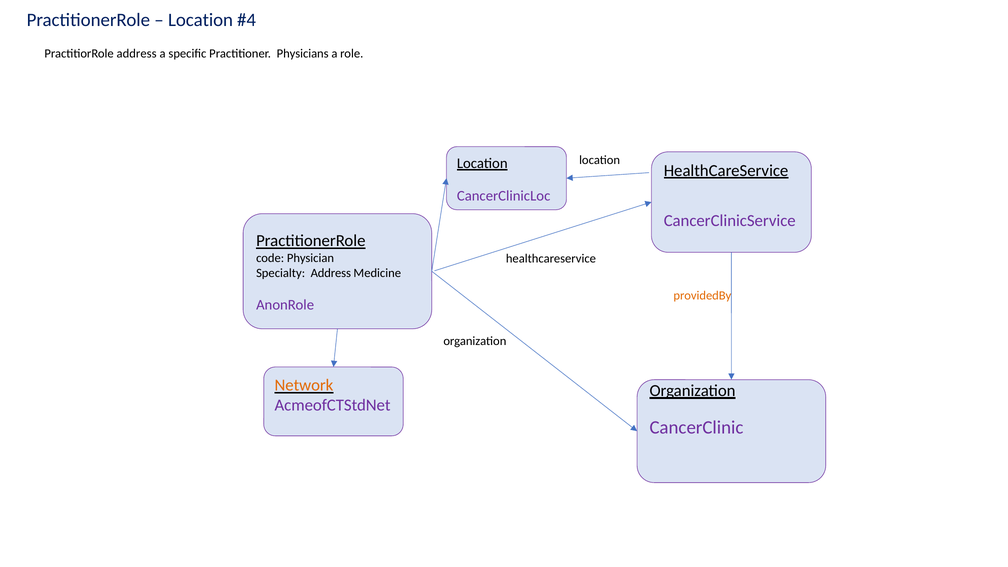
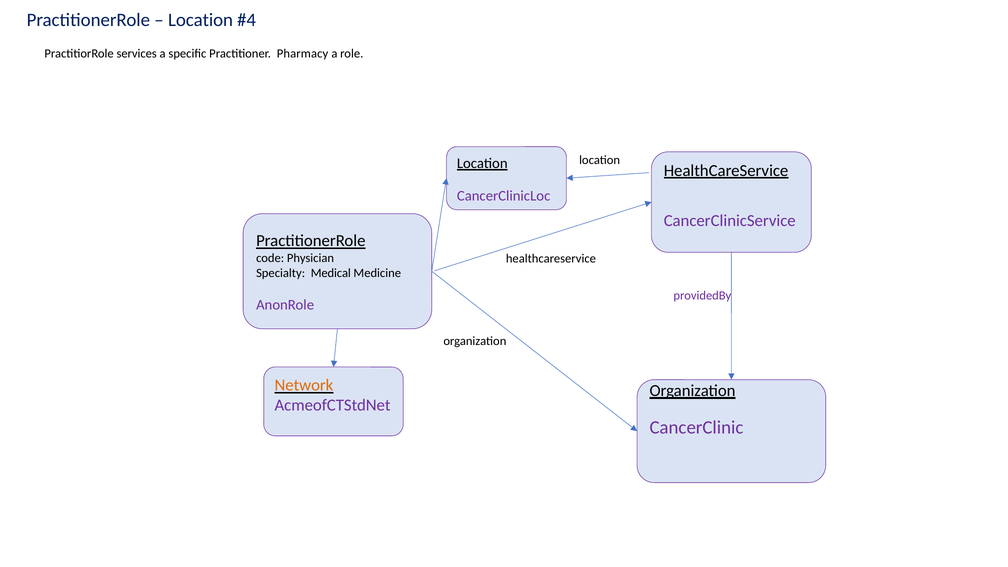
PractitiorRole address: address -> services
Physicians: Physicians -> Pharmacy
Specialty Address: Address -> Medical
providedBy colour: orange -> purple
